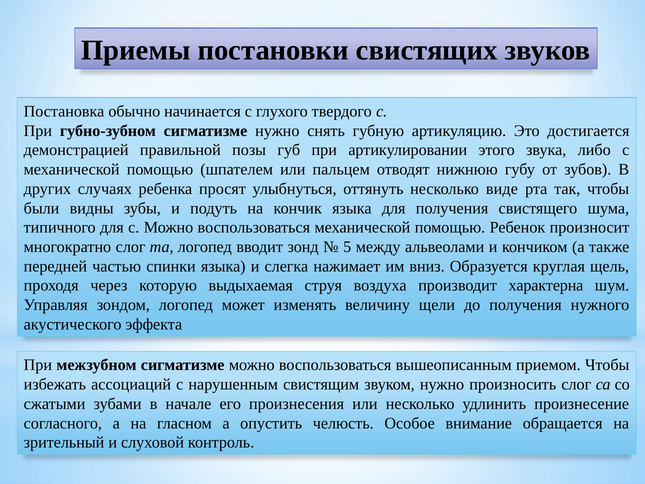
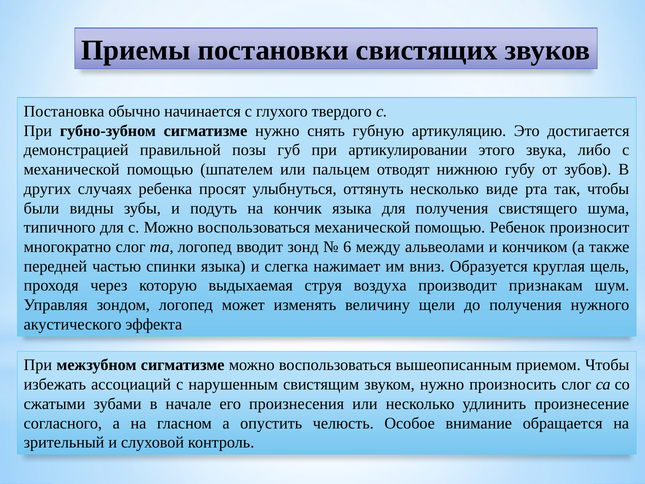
5: 5 -> 6
характерна: характерна -> признакам
